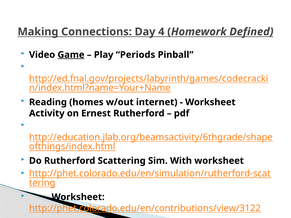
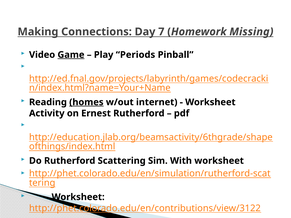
4: 4 -> 7
Defined: Defined -> Missing
homes underline: none -> present
